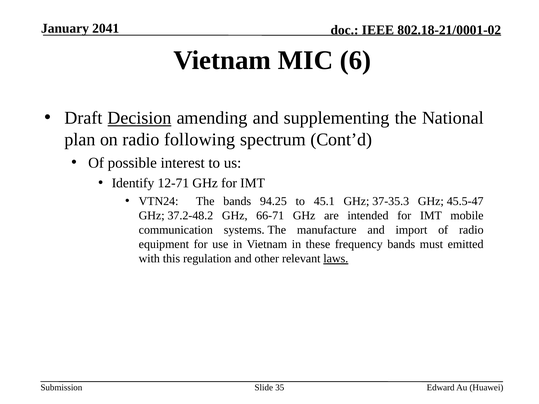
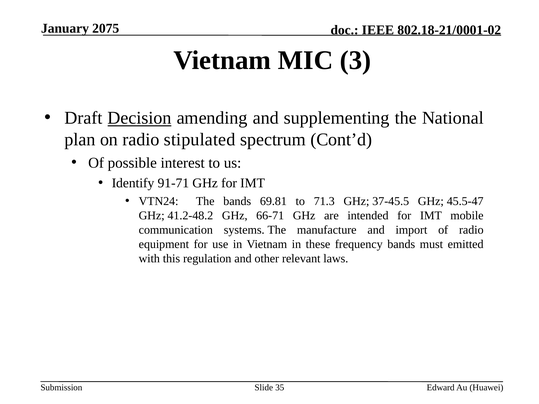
2041: 2041 -> 2075
6: 6 -> 3
following: following -> stipulated
12-71: 12-71 -> 91-71
94.25: 94.25 -> 69.81
45.1: 45.1 -> 71.3
37-35.3: 37-35.3 -> 37-45.5
37.2-48.2: 37.2-48.2 -> 41.2-48.2
laws underline: present -> none
